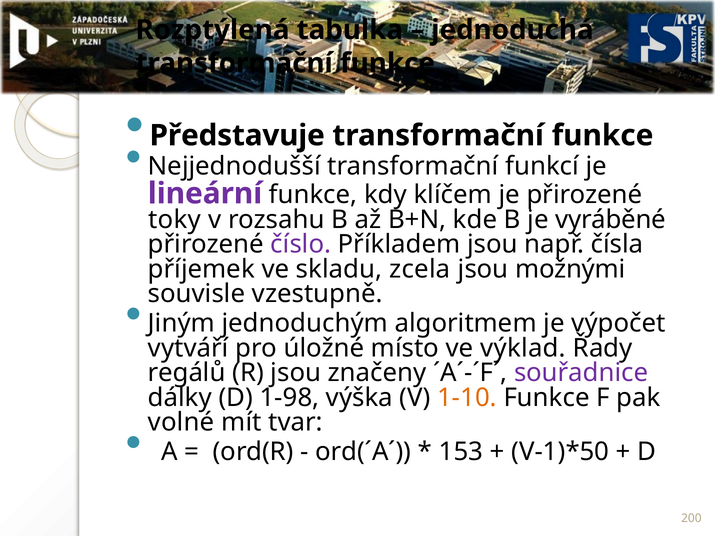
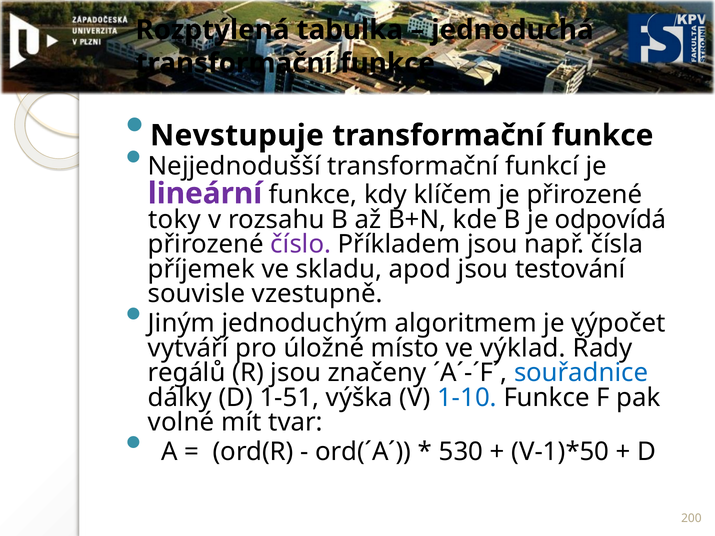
Představuje: Představuje -> Nevstupuje
vyráběné: vyráběné -> odpovídá
zcela: zcela -> apod
možnými: možnými -> testování
souřadnice colour: purple -> blue
1-98: 1-98 -> 1-51
1-10 colour: orange -> blue
153: 153 -> 530
